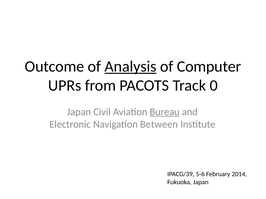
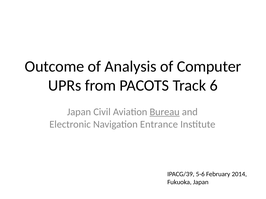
Analysis underline: present -> none
0: 0 -> 6
Between: Between -> Entrance
